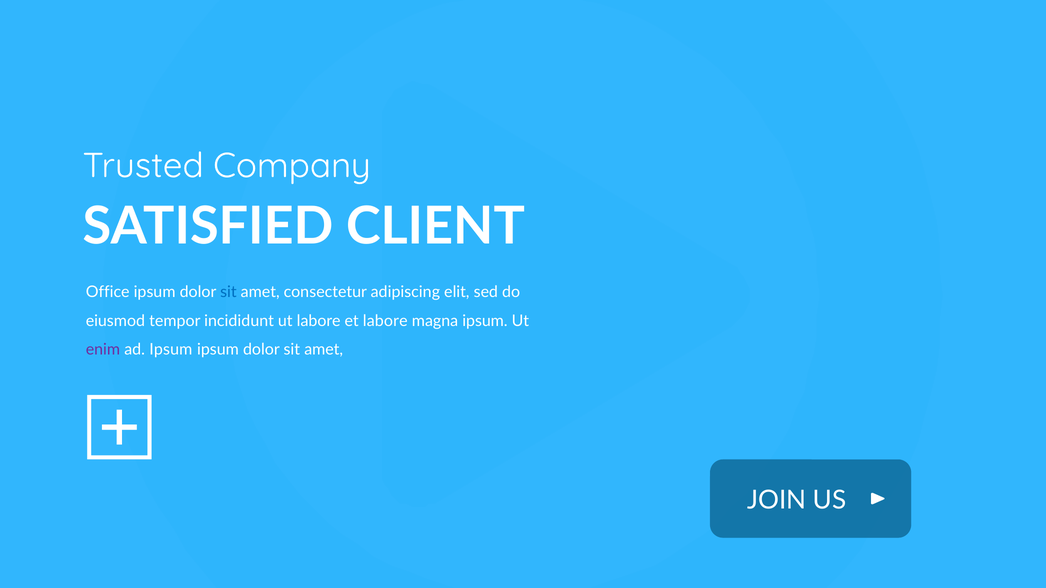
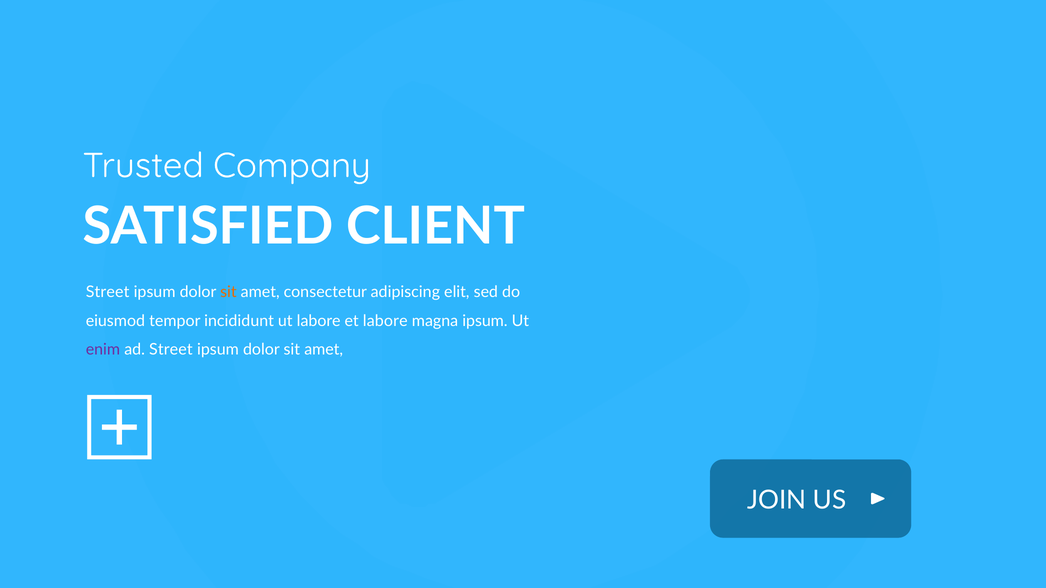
Office at (108, 292): Office -> Street
sit at (228, 292) colour: blue -> orange
ad Ipsum: Ipsum -> Street
